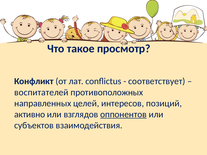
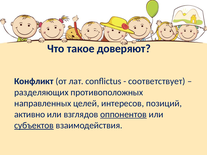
просмотр: просмотр -> доверяют
воспитателей: воспитателей -> разделяющих
субъектов underline: none -> present
